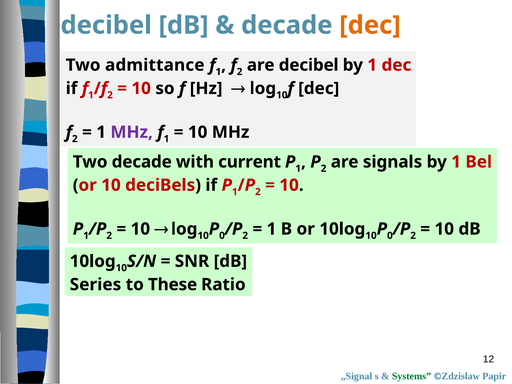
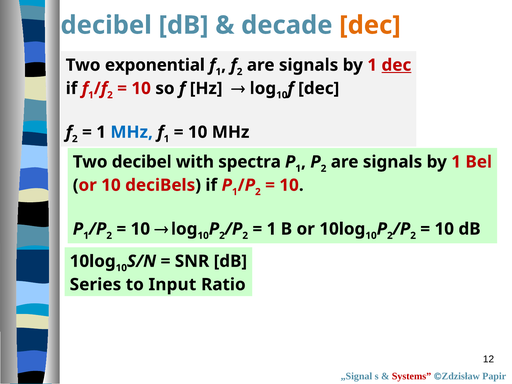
admittance: admittance -> exponential
decibel at (309, 65): decibel -> signals
dec at (396, 65) underline: none -> present
MHz at (132, 132) colour: purple -> blue
Two decade: decade -> decibel
current: current -> spectra
0 at (222, 236): 0 -> 2
0 at (390, 236): 0 -> 2
These: These -> Input
Systems colour: green -> red
